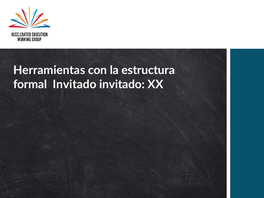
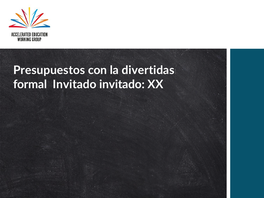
Herramientas: Herramientas -> Presupuestos
estructura: estructura -> divertidas
